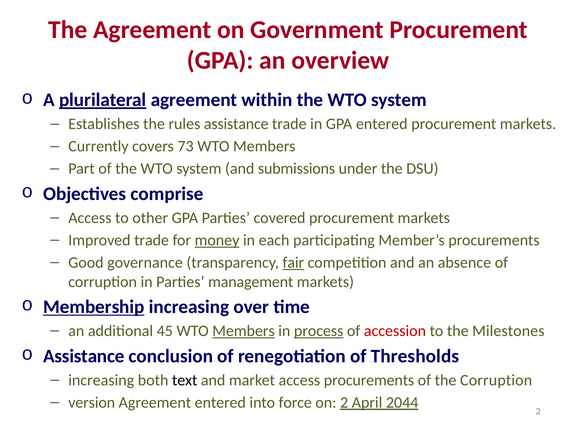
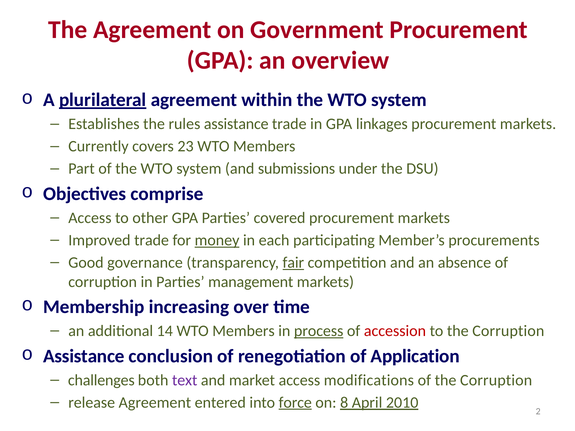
GPA entered: entered -> linkages
73: 73 -> 23
Membership underline: present -> none
45: 45 -> 14
Members at (243, 331) underline: present -> none
to the Milestones: Milestones -> Corruption
Thresholds: Thresholds -> Application
increasing at (101, 380): increasing -> challenges
text colour: black -> purple
access procurements: procurements -> modifications
version: version -> release
force underline: none -> present
on 2: 2 -> 8
2044: 2044 -> 2010
